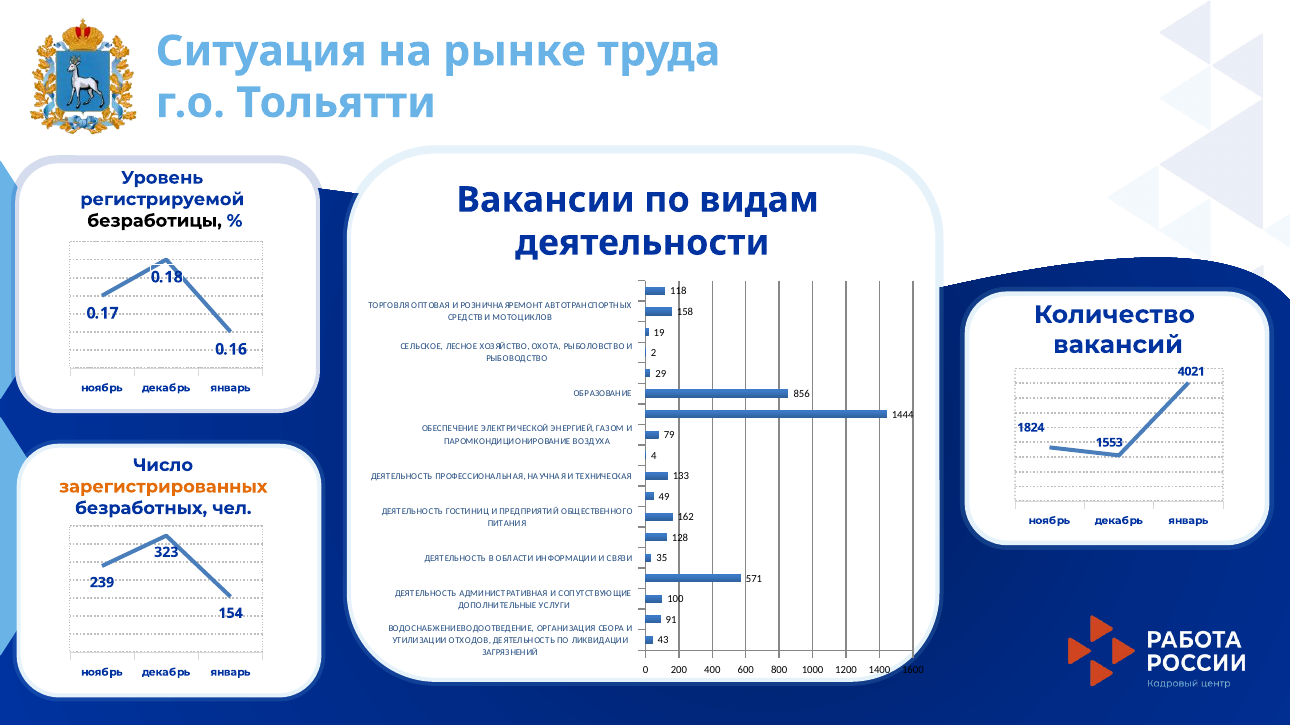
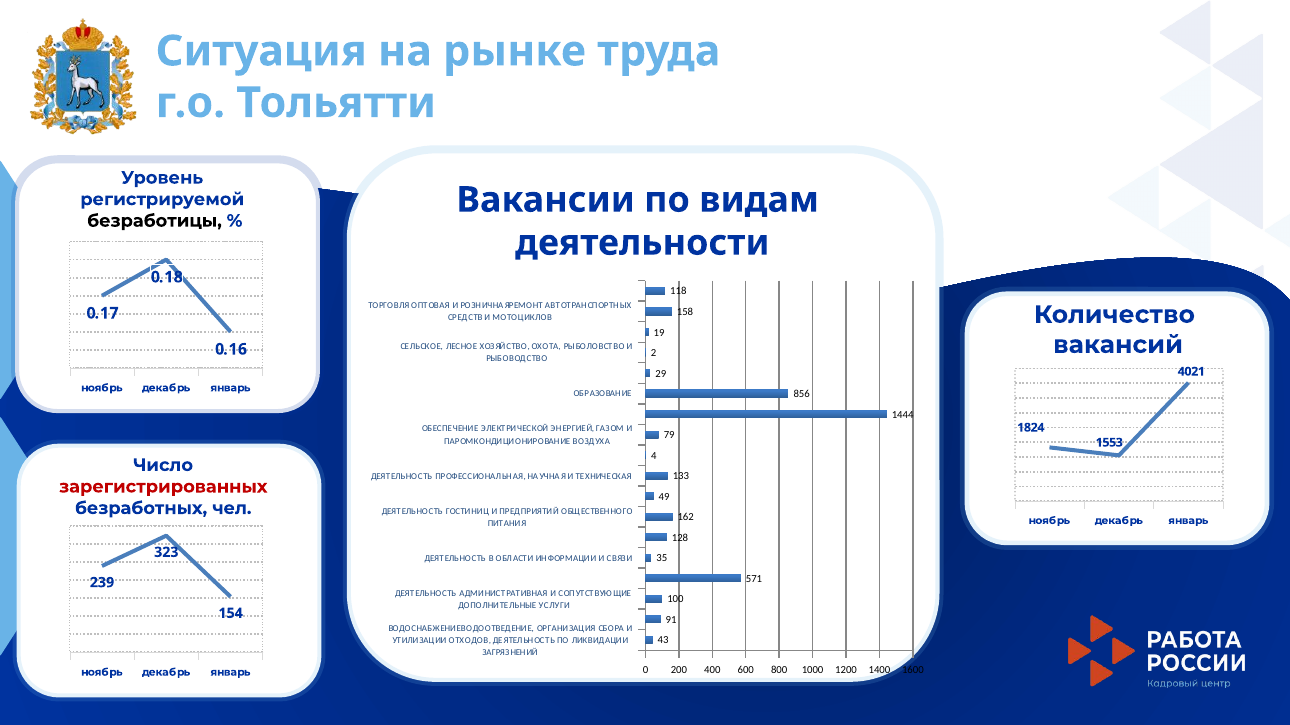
зарегистрированных colour: orange -> red
